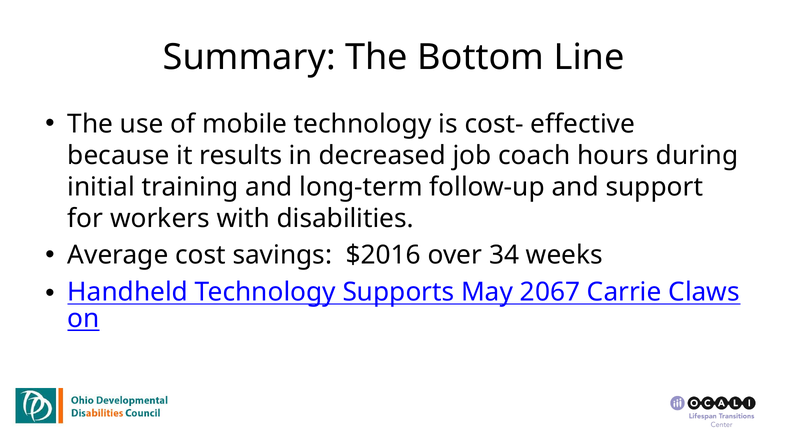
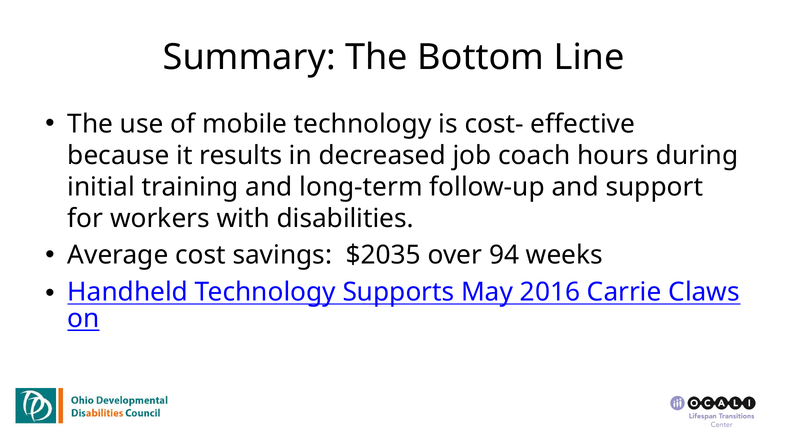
$2016: $2016 -> $2035
34: 34 -> 94
2067: 2067 -> 2016
